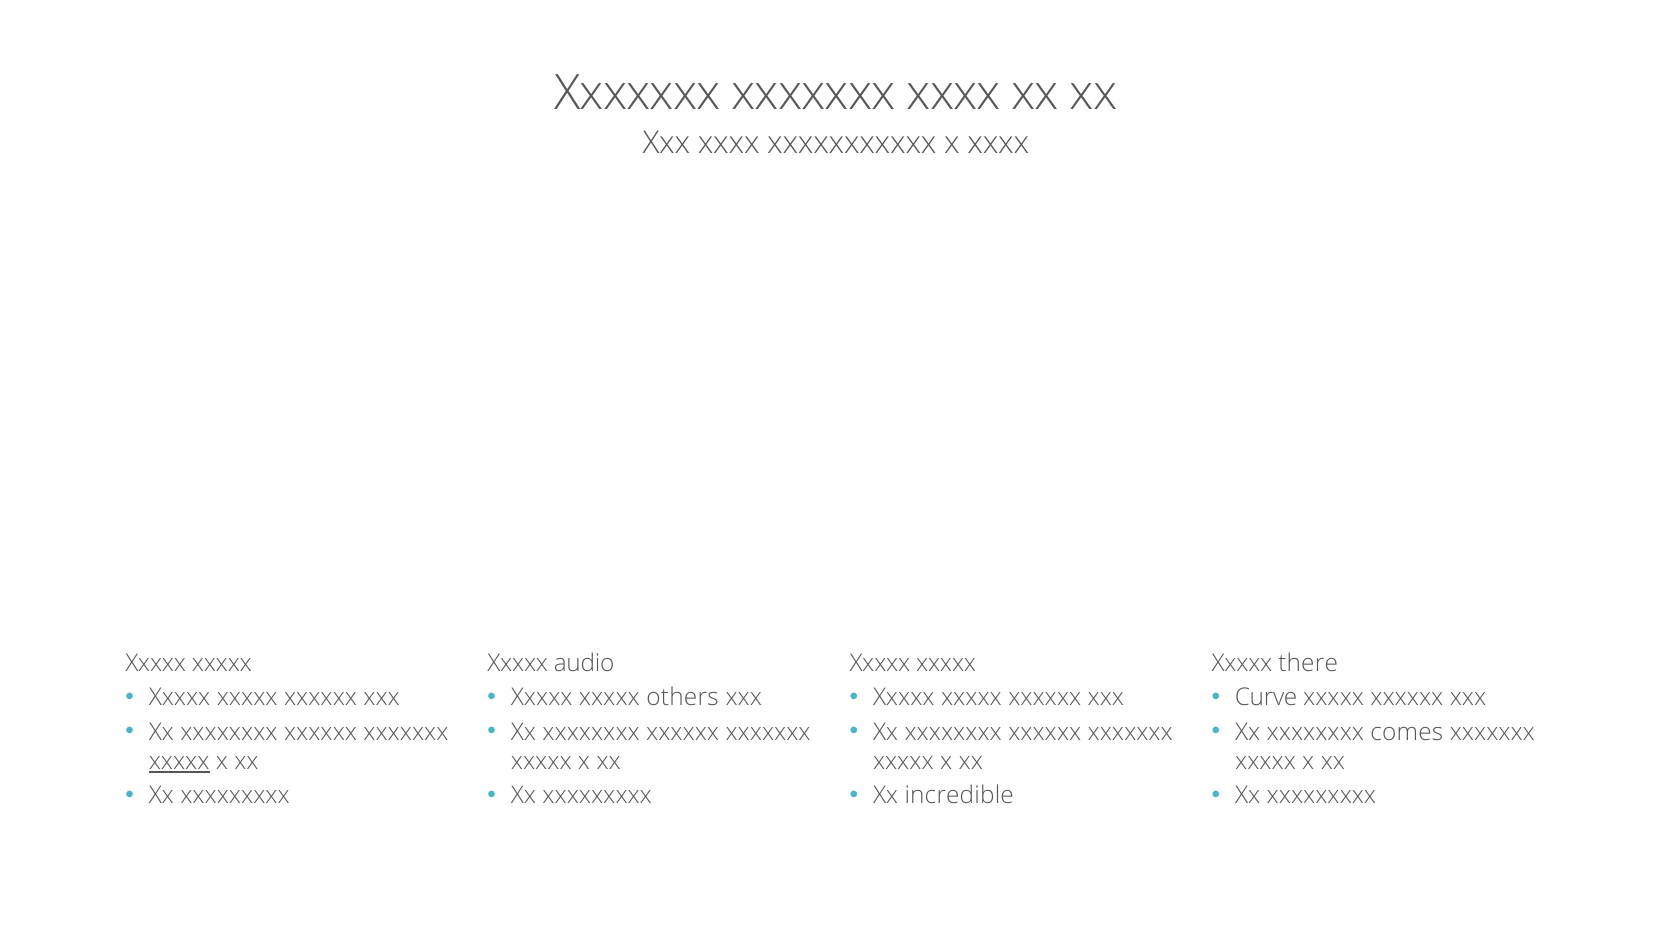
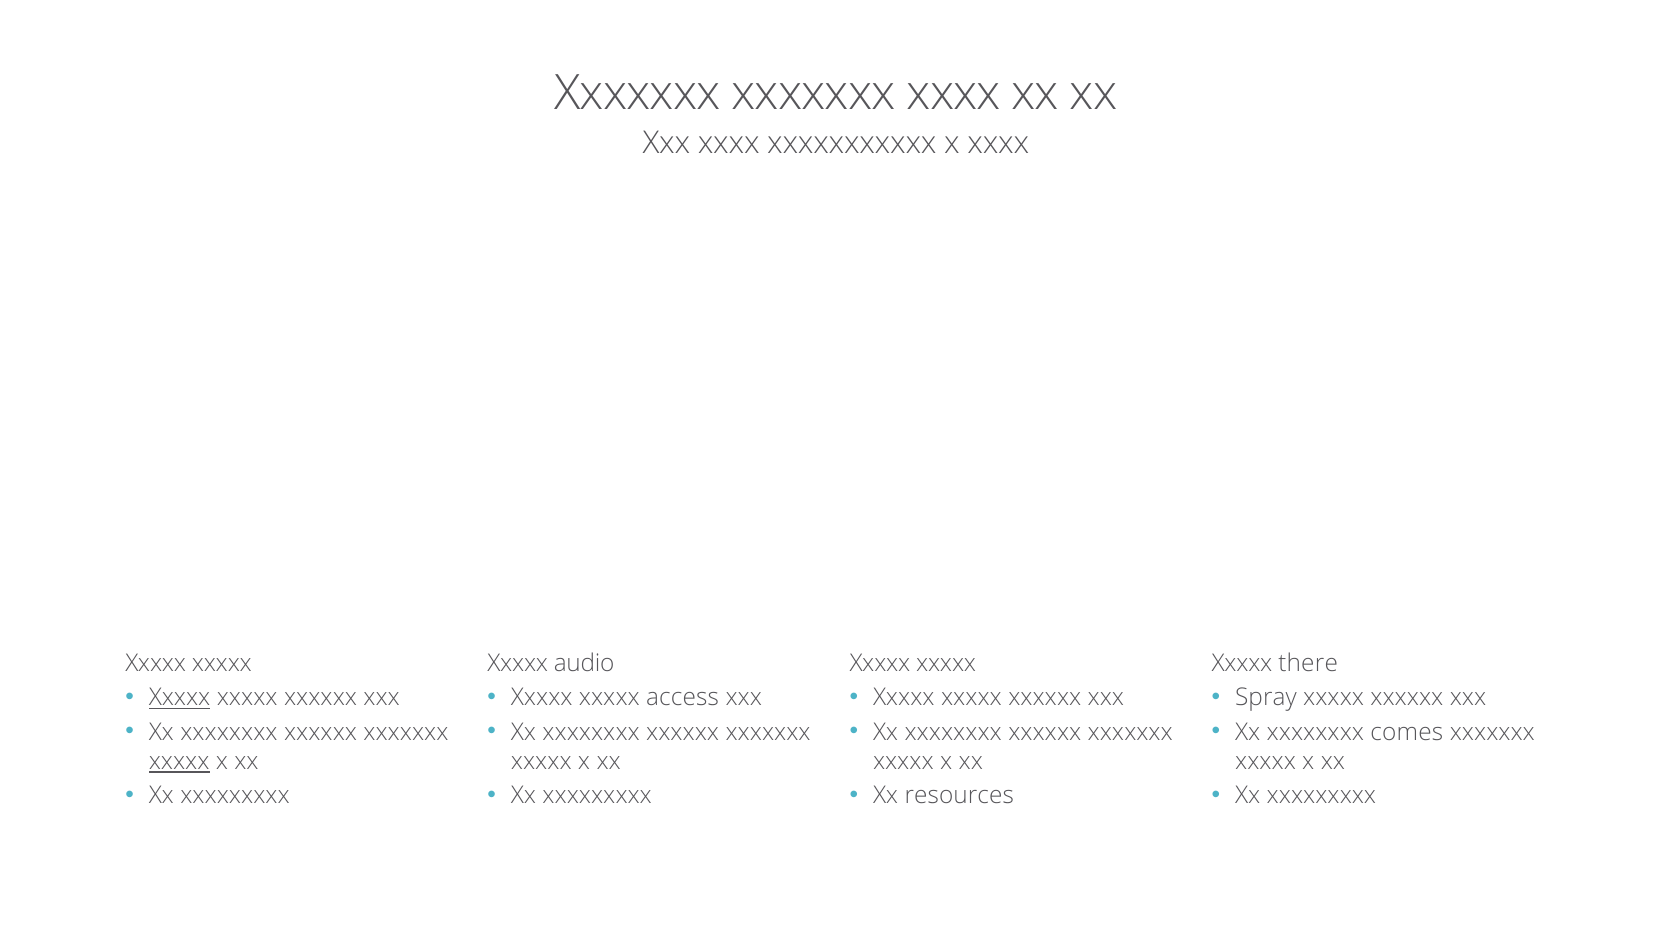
Xxxxx at (180, 697) underline: none -> present
others: others -> access
Curve: Curve -> Spray
incredible: incredible -> resources
